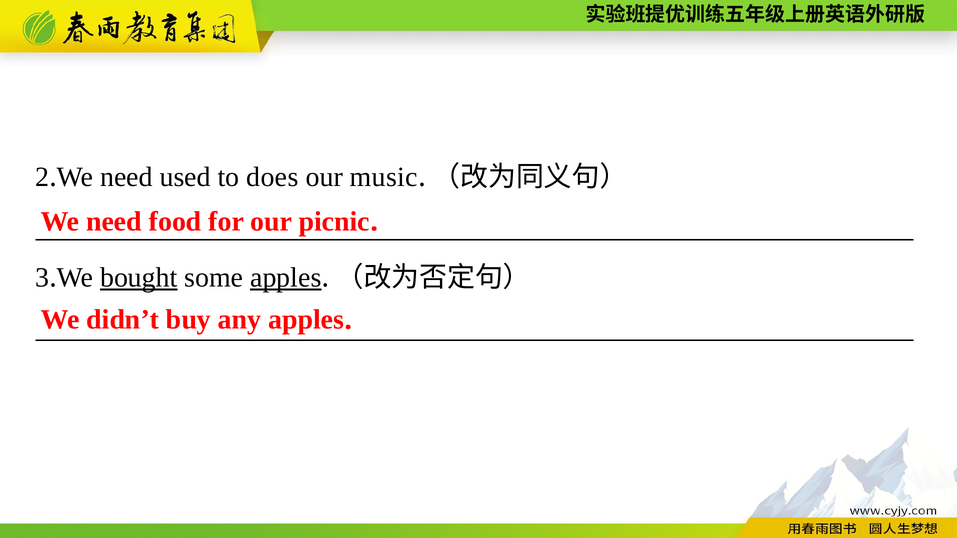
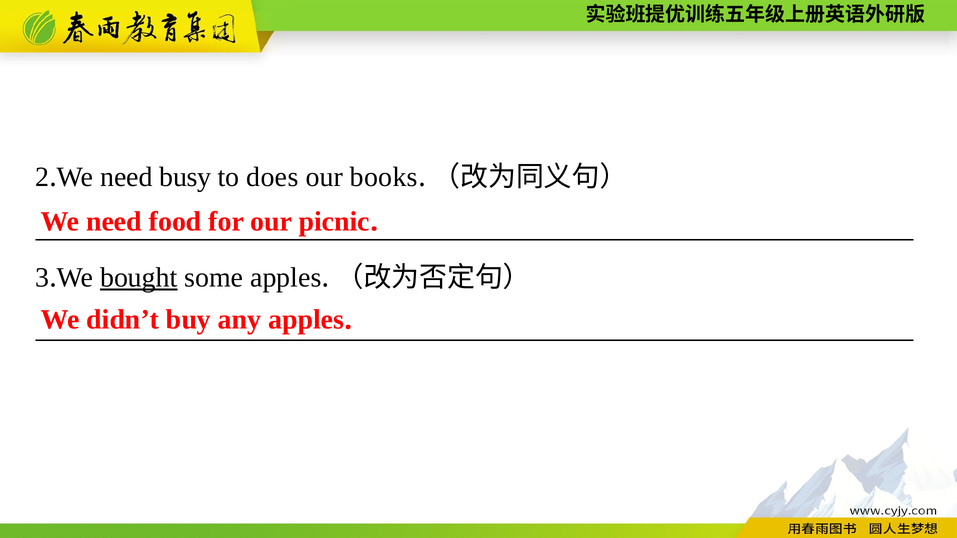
used: used -> busy
music: music -> books
apples at (286, 278) underline: present -> none
